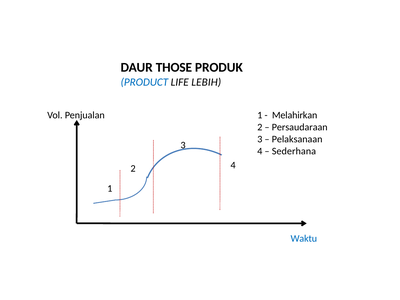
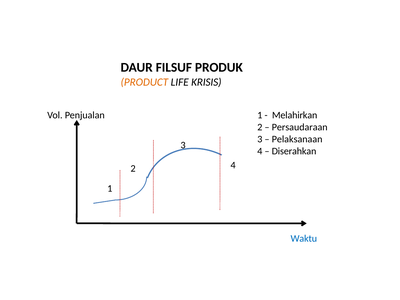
THOSE: THOSE -> FILSUF
PRODUCT colour: blue -> orange
LEBIH: LEBIH -> KRISIS
Sederhana: Sederhana -> Diserahkan
